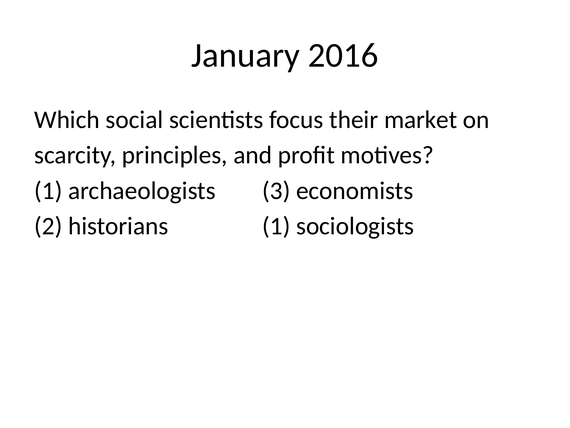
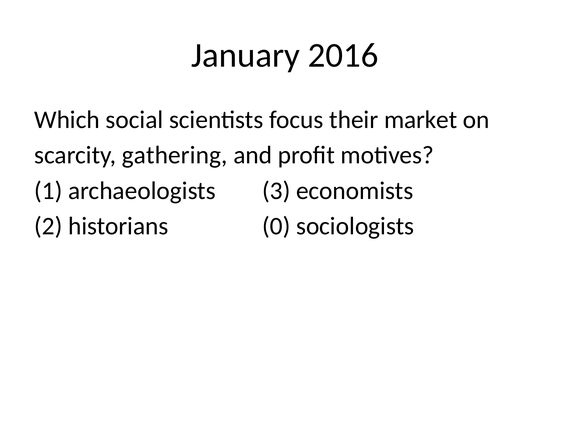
principles: principles -> gathering
historians 1: 1 -> 0
